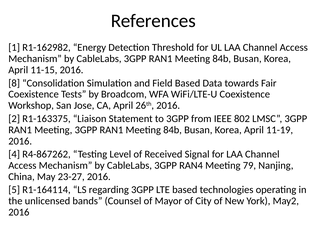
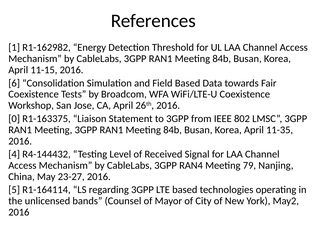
8: 8 -> 6
2: 2 -> 0
11-19: 11-19 -> 11-35
R4-867262: R4-867262 -> R4-144432
